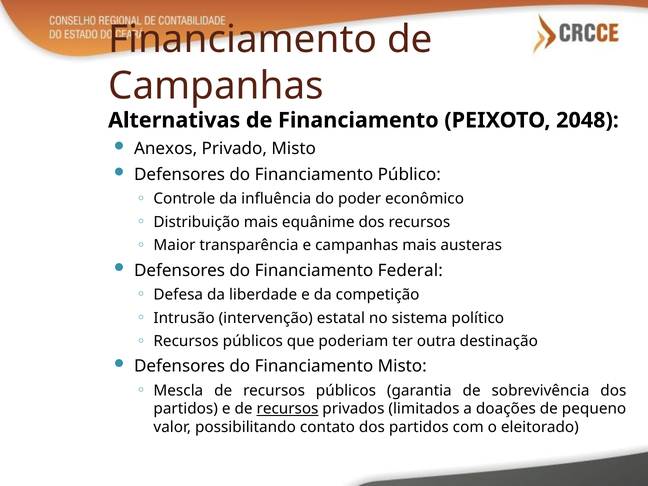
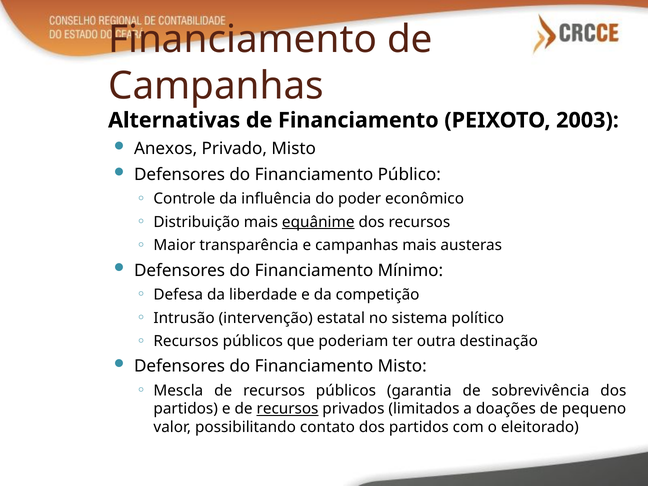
2048: 2048 -> 2003
equânime underline: none -> present
Federal: Federal -> Mínimo
